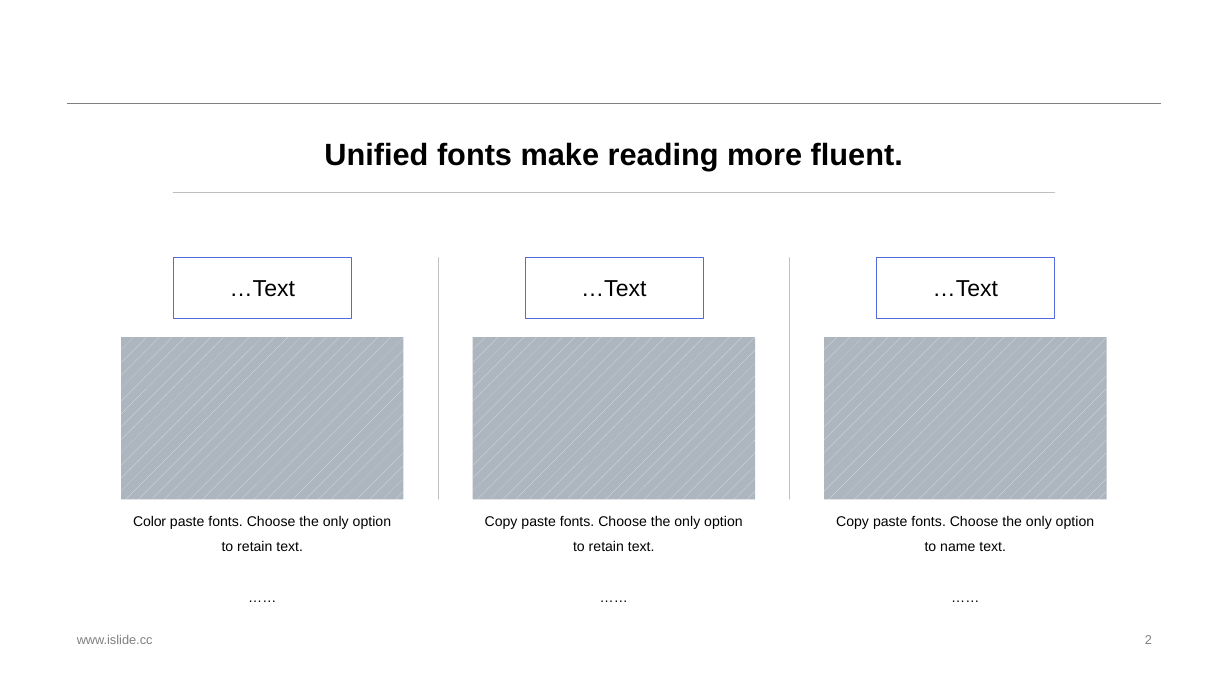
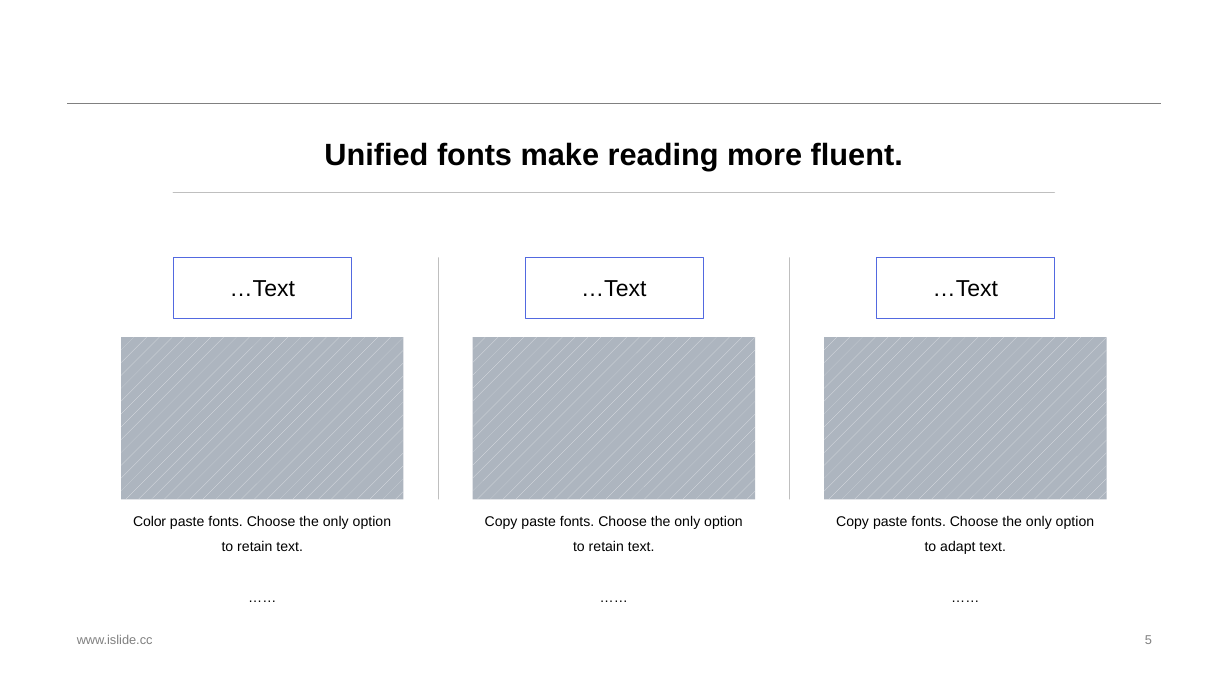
name: name -> adapt
2: 2 -> 5
